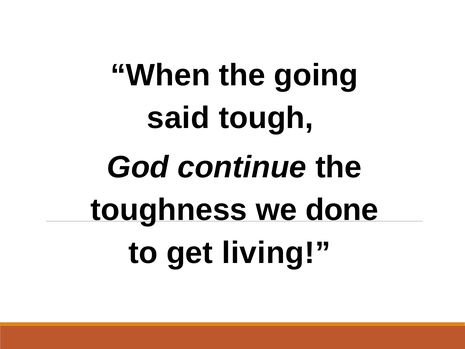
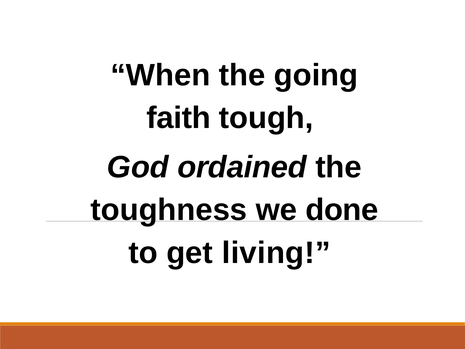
said: said -> faith
continue: continue -> ordained
